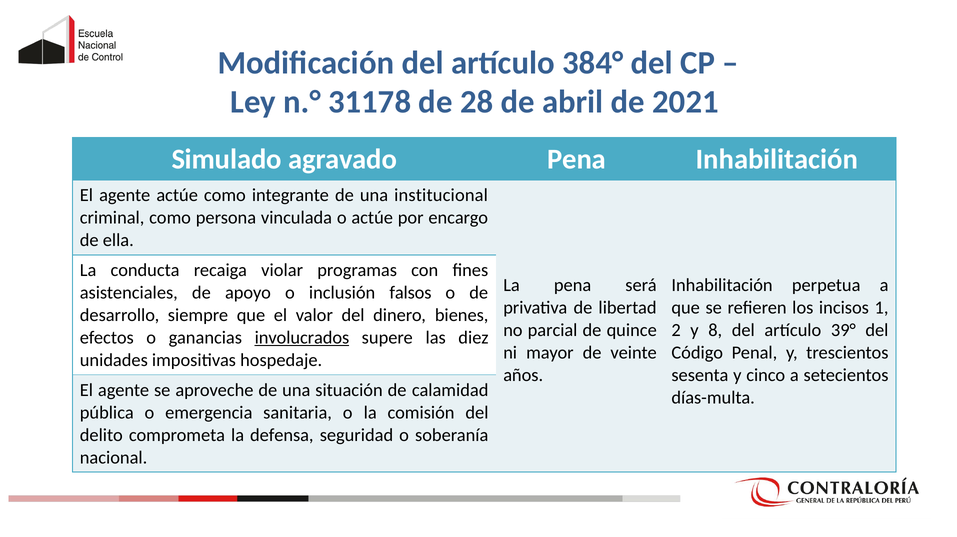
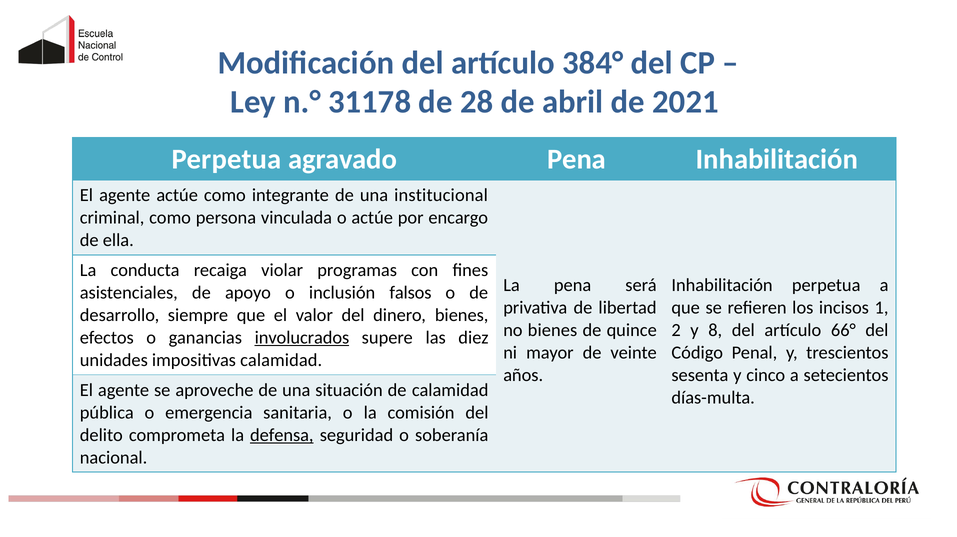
Simulado at (227, 159): Simulado -> Perpetua
no parcial: parcial -> bienes
39°: 39° -> 66°
impositivas hospedaje: hospedaje -> calamidad
defensa underline: none -> present
